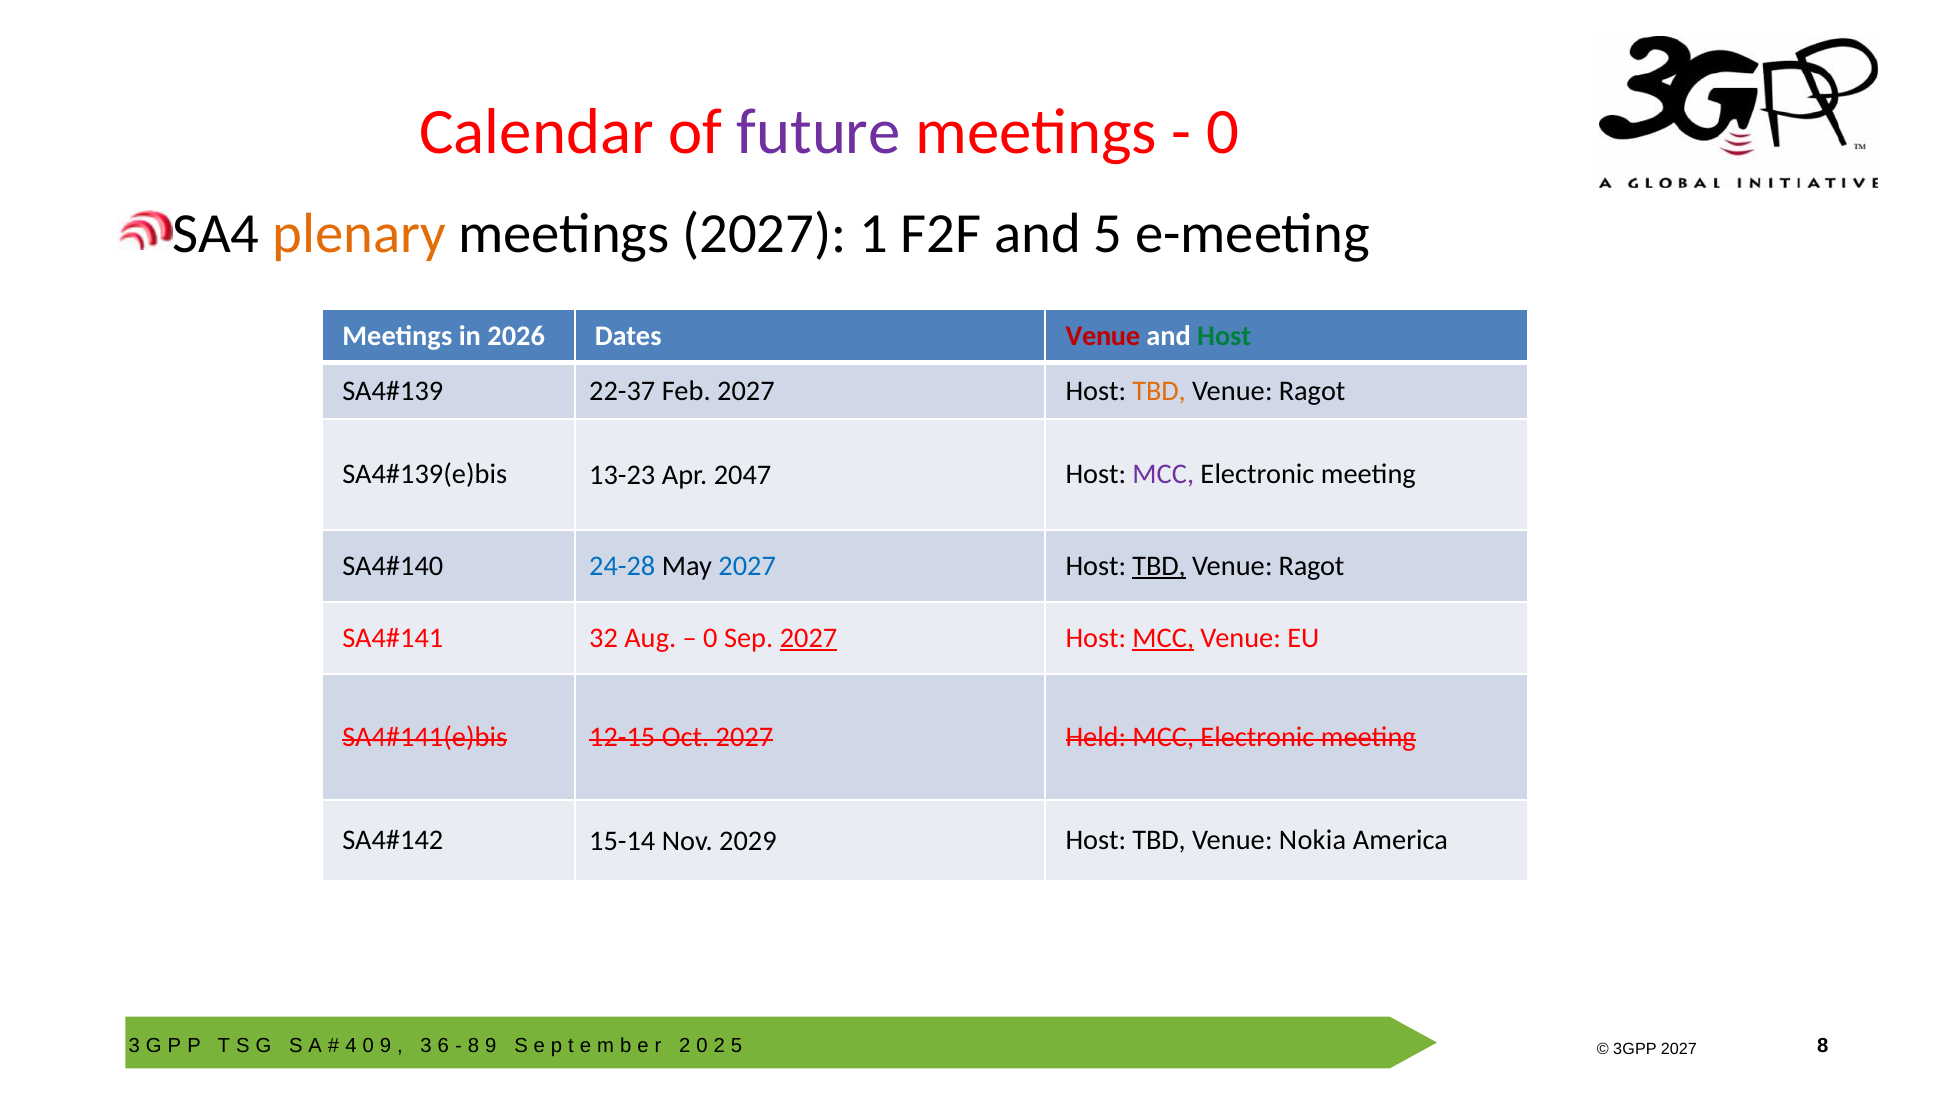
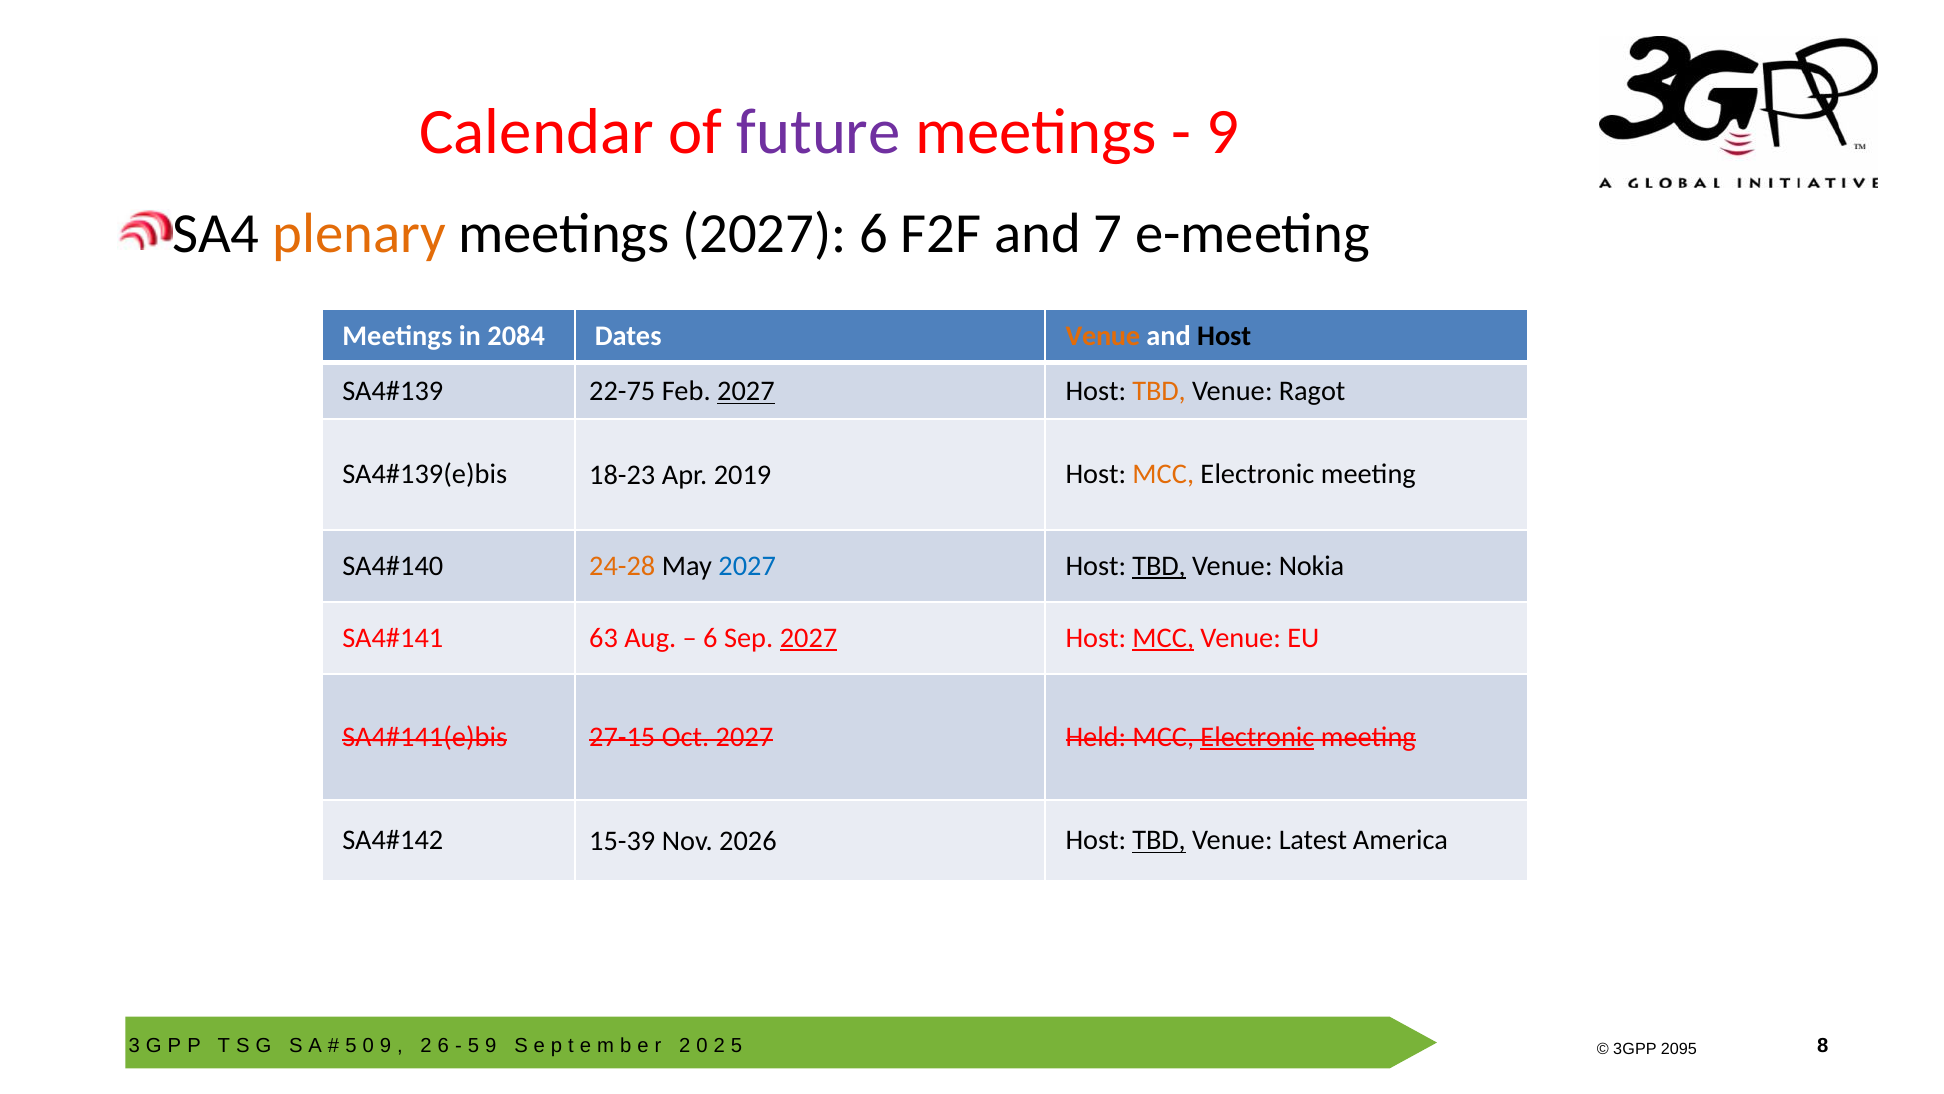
0 at (1223, 132): 0 -> 9
2027 1: 1 -> 6
and 5: 5 -> 7
2026: 2026 -> 2084
Venue at (1103, 336) colour: red -> orange
Host at (1224, 336) colour: green -> black
22-37: 22-37 -> 22-75
2027 at (746, 391) underline: none -> present
13-23: 13-23 -> 18-23
2047: 2047 -> 2019
MCC at (1163, 474) colour: purple -> orange
24-28 colour: blue -> orange
Ragot at (1312, 566): Ragot -> Nokia
32: 32 -> 63
0 at (710, 638): 0 -> 6
12-15: 12-15 -> 27-15
Electronic at (1257, 736) underline: none -> present
15-14: 15-14 -> 15-39
2029: 2029 -> 2026
TBD at (1159, 840) underline: none -> present
Nokia: Nokia -> Latest
4 at (351, 1046): 4 -> 5
3 at (426, 1046): 3 -> 2
8 at (473, 1046): 8 -> 5
2027 at (1679, 1048): 2027 -> 2095
